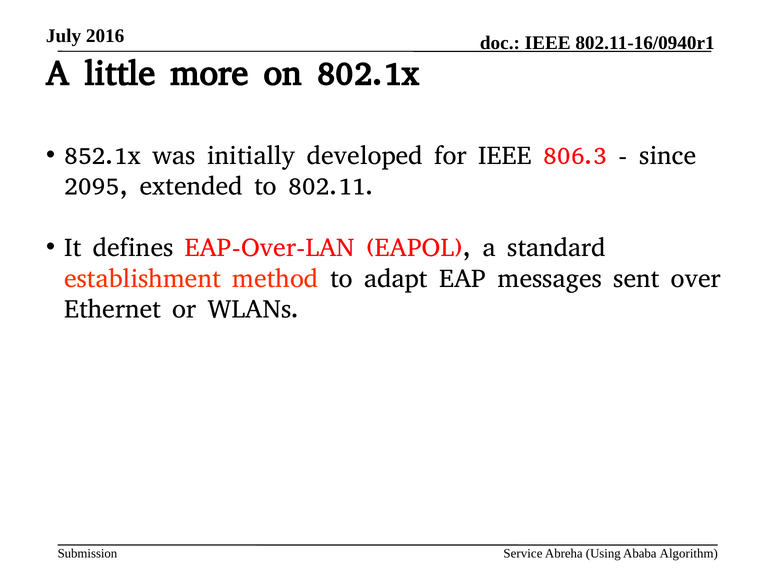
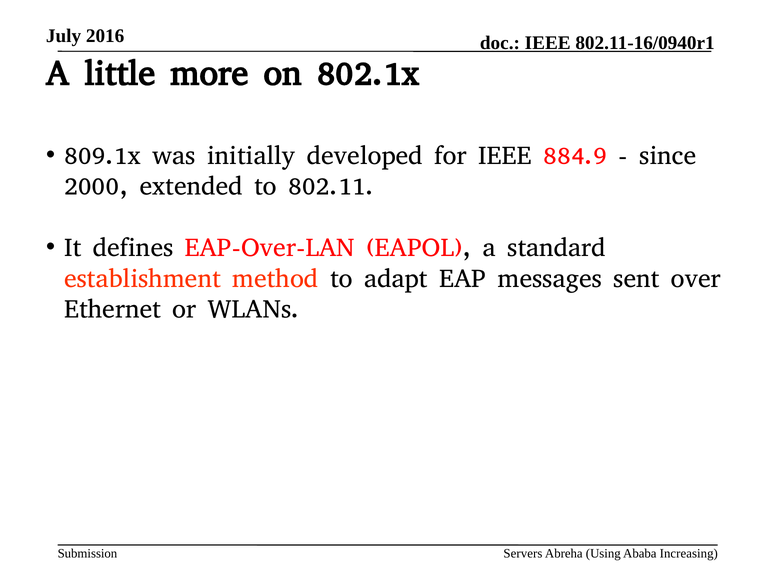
852.1x: 852.1x -> 809.1x
806.3: 806.3 -> 884.9
2095: 2095 -> 2000
Service: Service -> Servers
Algorithm: Algorithm -> Increasing
